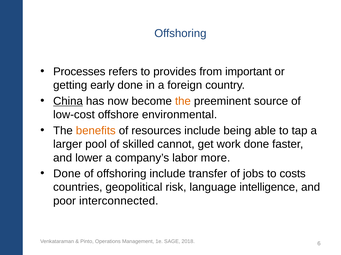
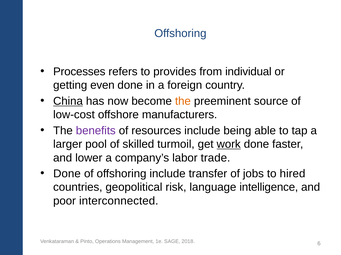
important: important -> individual
early: early -> even
environmental: environmental -> manufacturers
benefits colour: orange -> purple
cannot: cannot -> turmoil
work underline: none -> present
more: more -> trade
costs: costs -> hired
